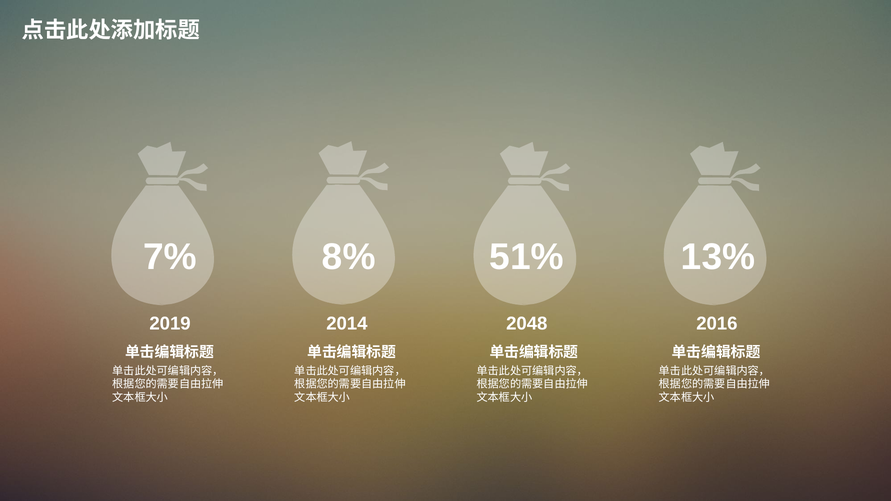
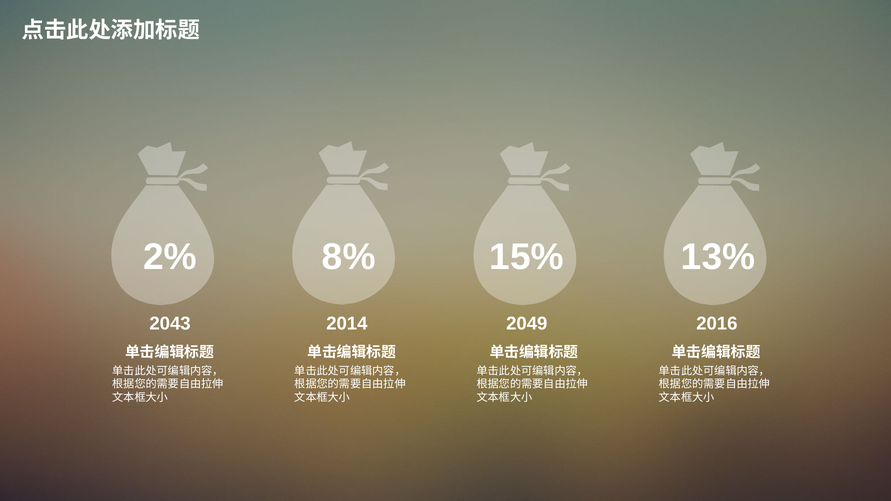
7%: 7% -> 2%
51%: 51% -> 15%
2019: 2019 -> 2043
2048: 2048 -> 2049
